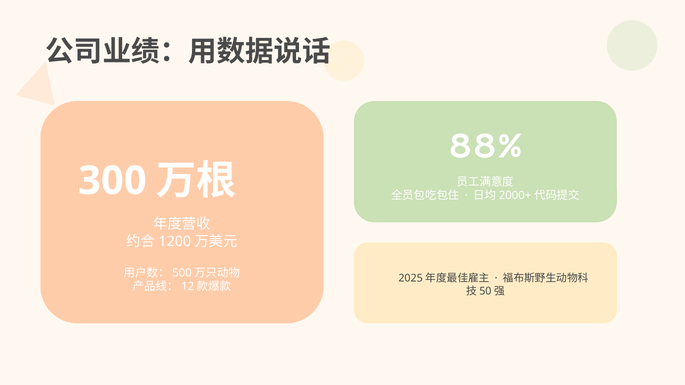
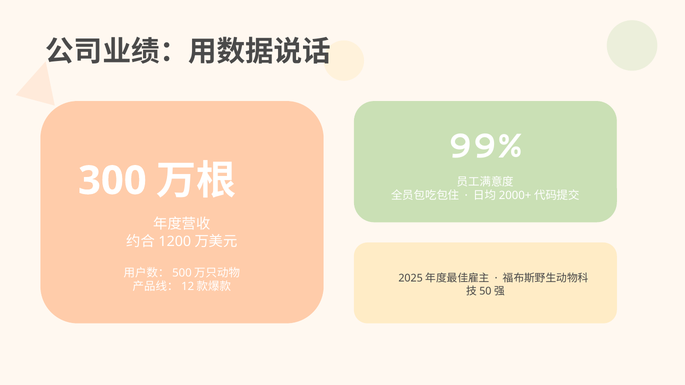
88%: 88% -> 99%
